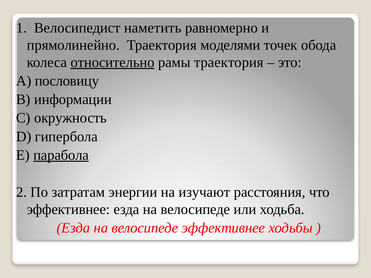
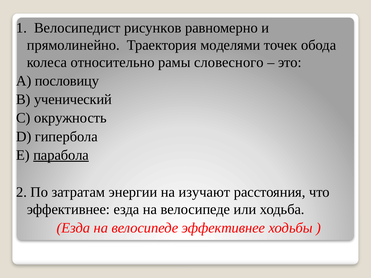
наметить: наметить -> рисунков
относительно underline: present -> none
рамы траектория: траектория -> словесного
информации: информации -> ученический
